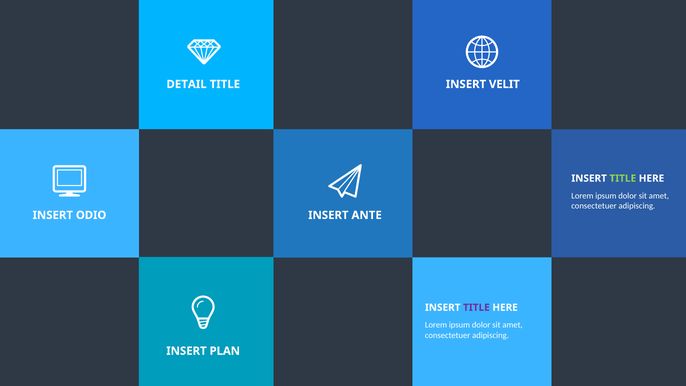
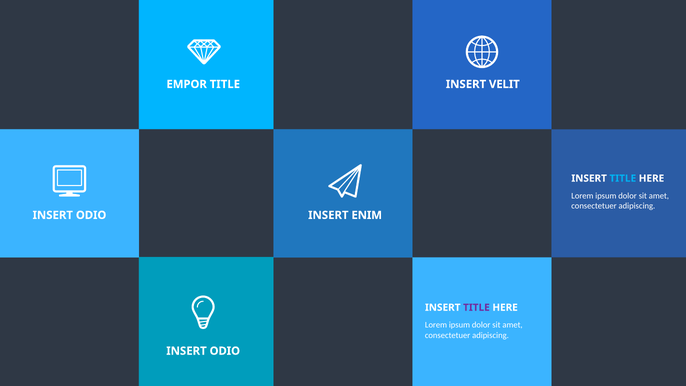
DETAIL: DETAIL -> EMPOR
TITLE at (623, 178) colour: light green -> light blue
ANTE: ANTE -> ENIM
PLAN at (225, 351): PLAN -> ODIO
